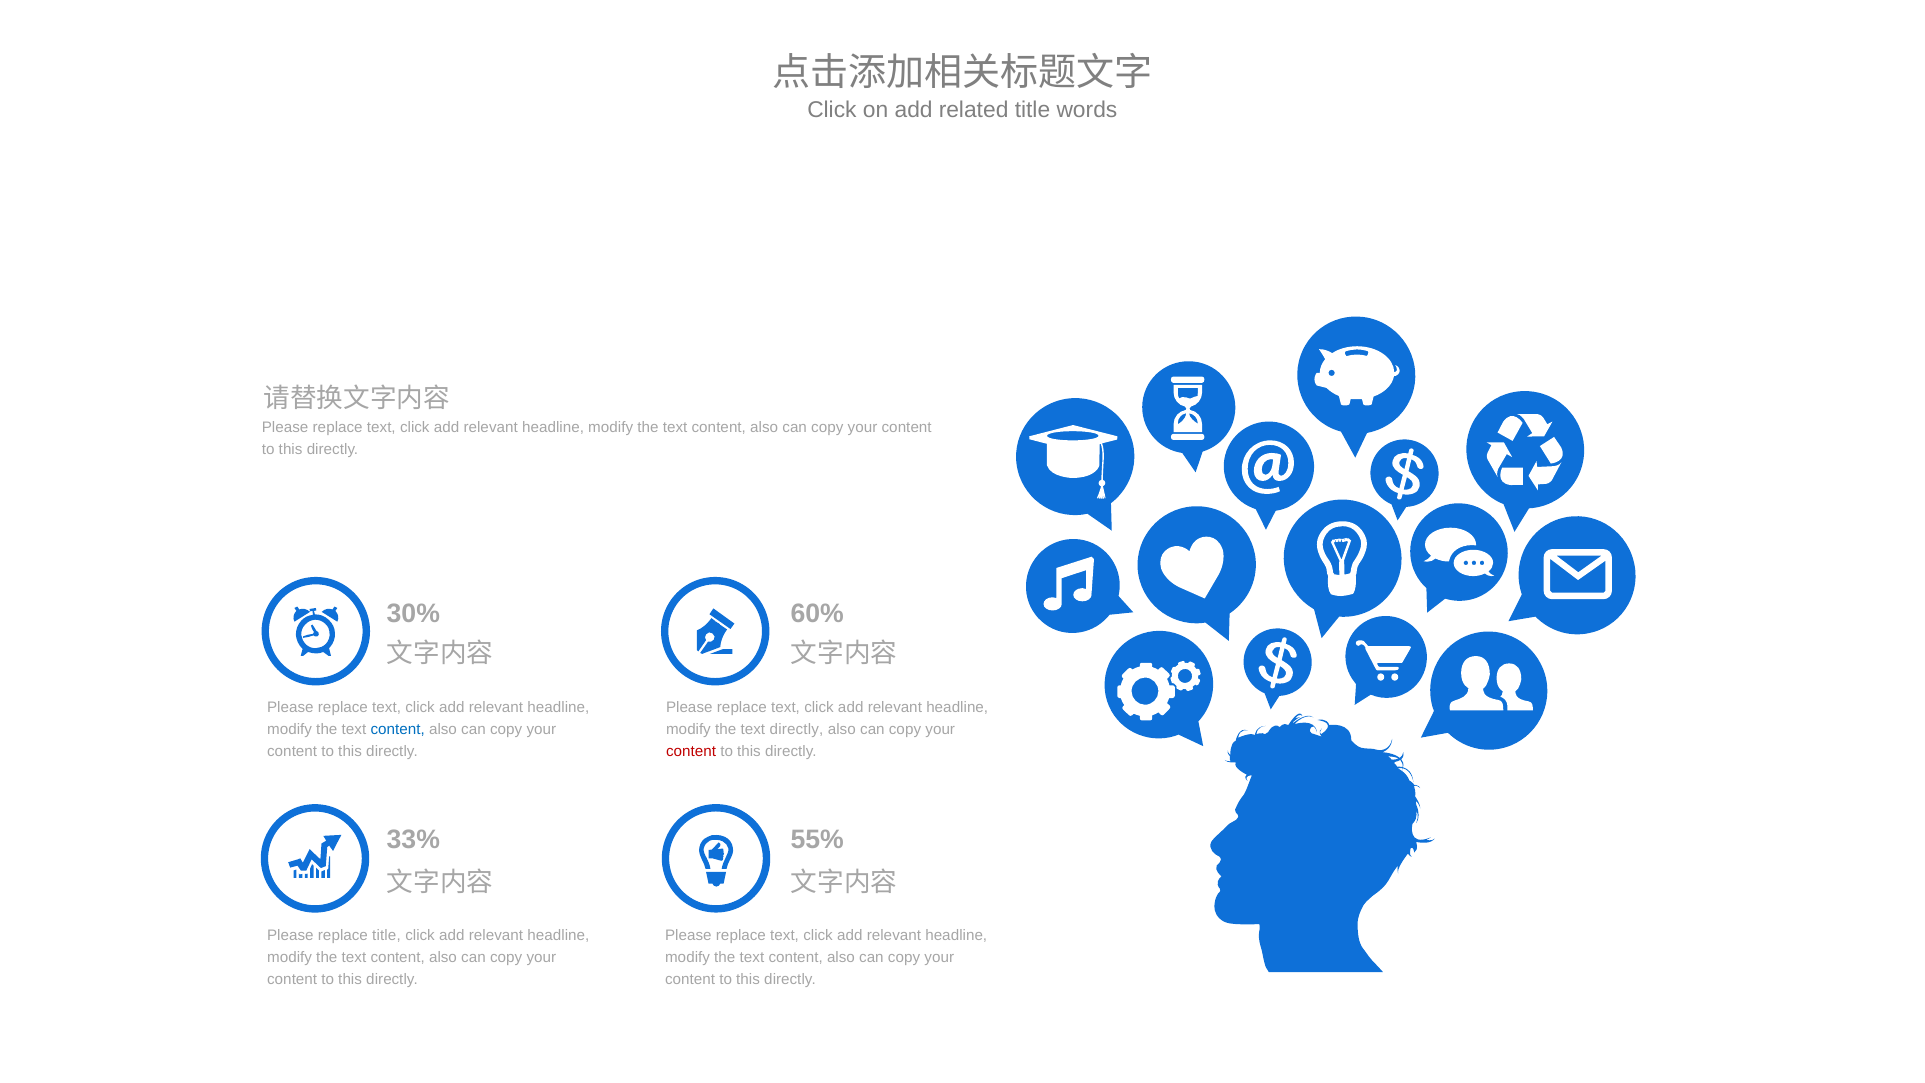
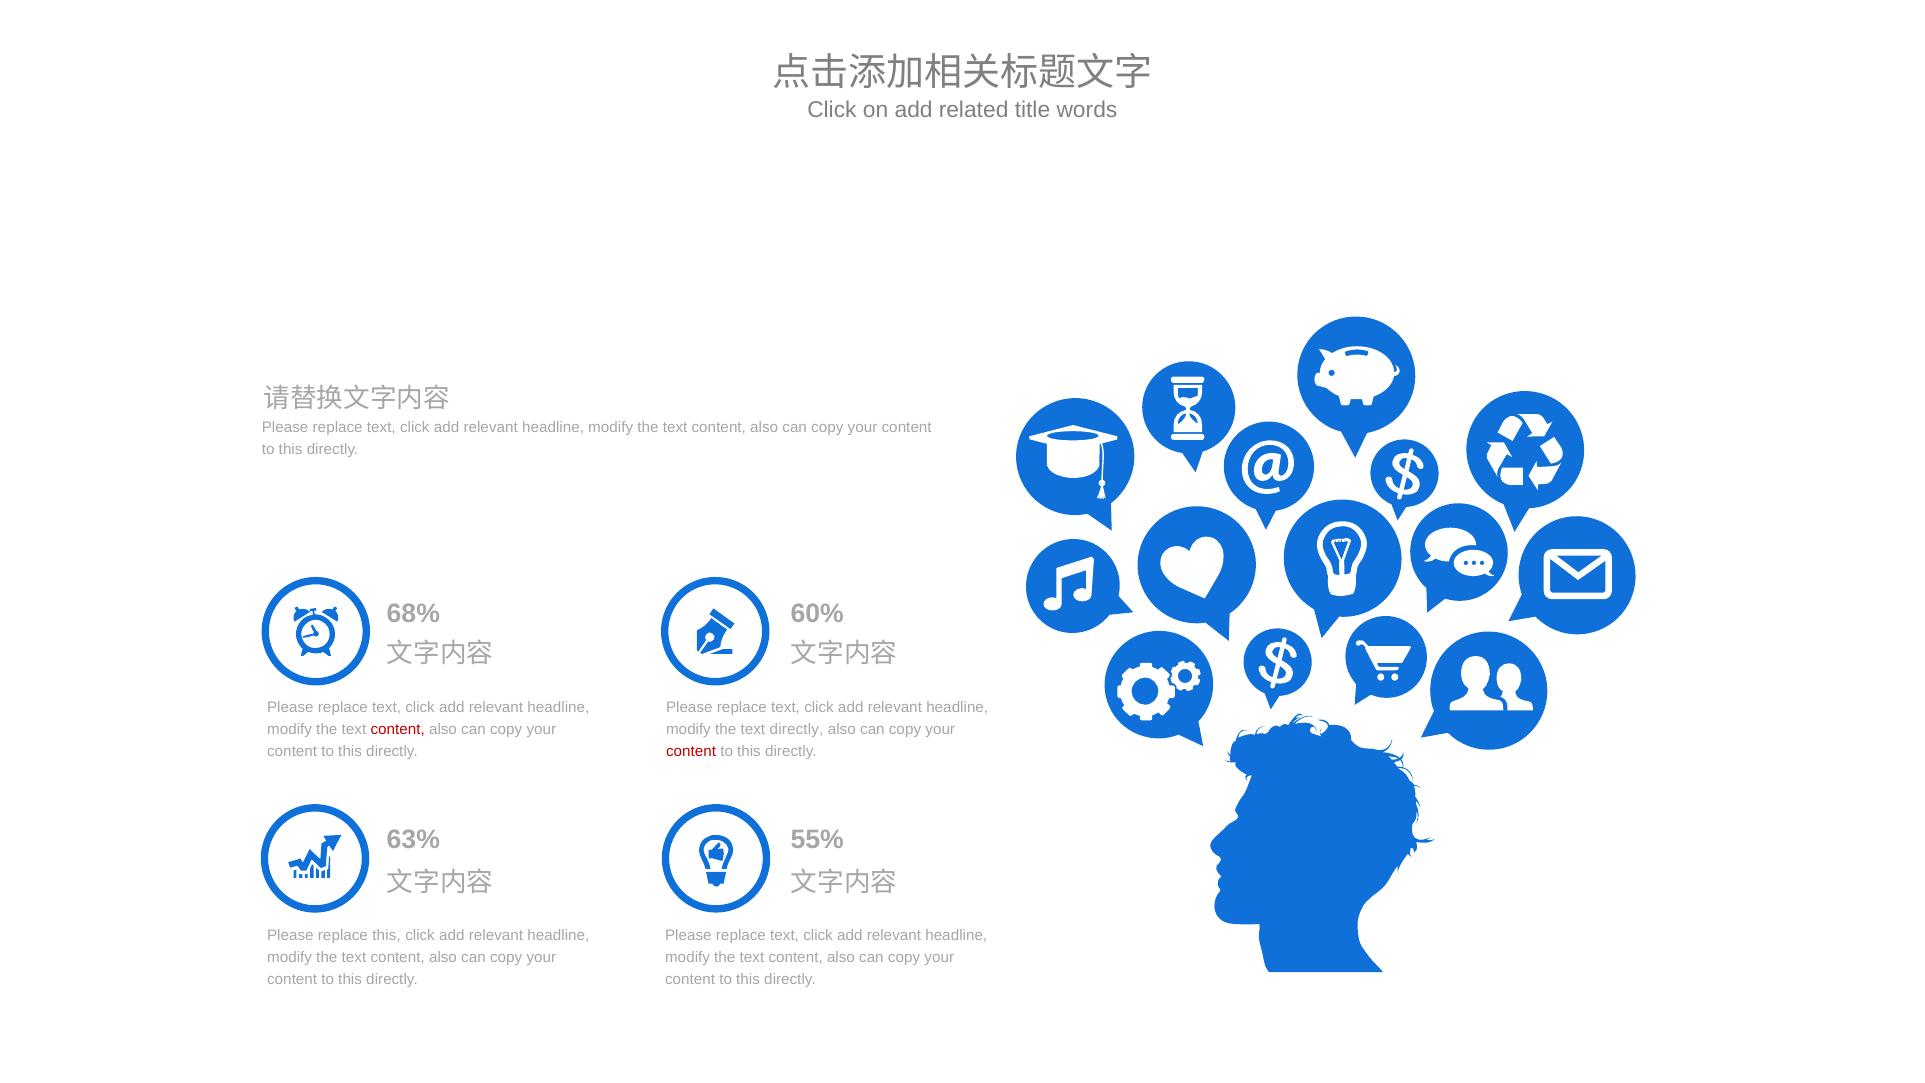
30%: 30% -> 68%
content at (398, 729) colour: blue -> red
33%: 33% -> 63%
replace title: title -> this
